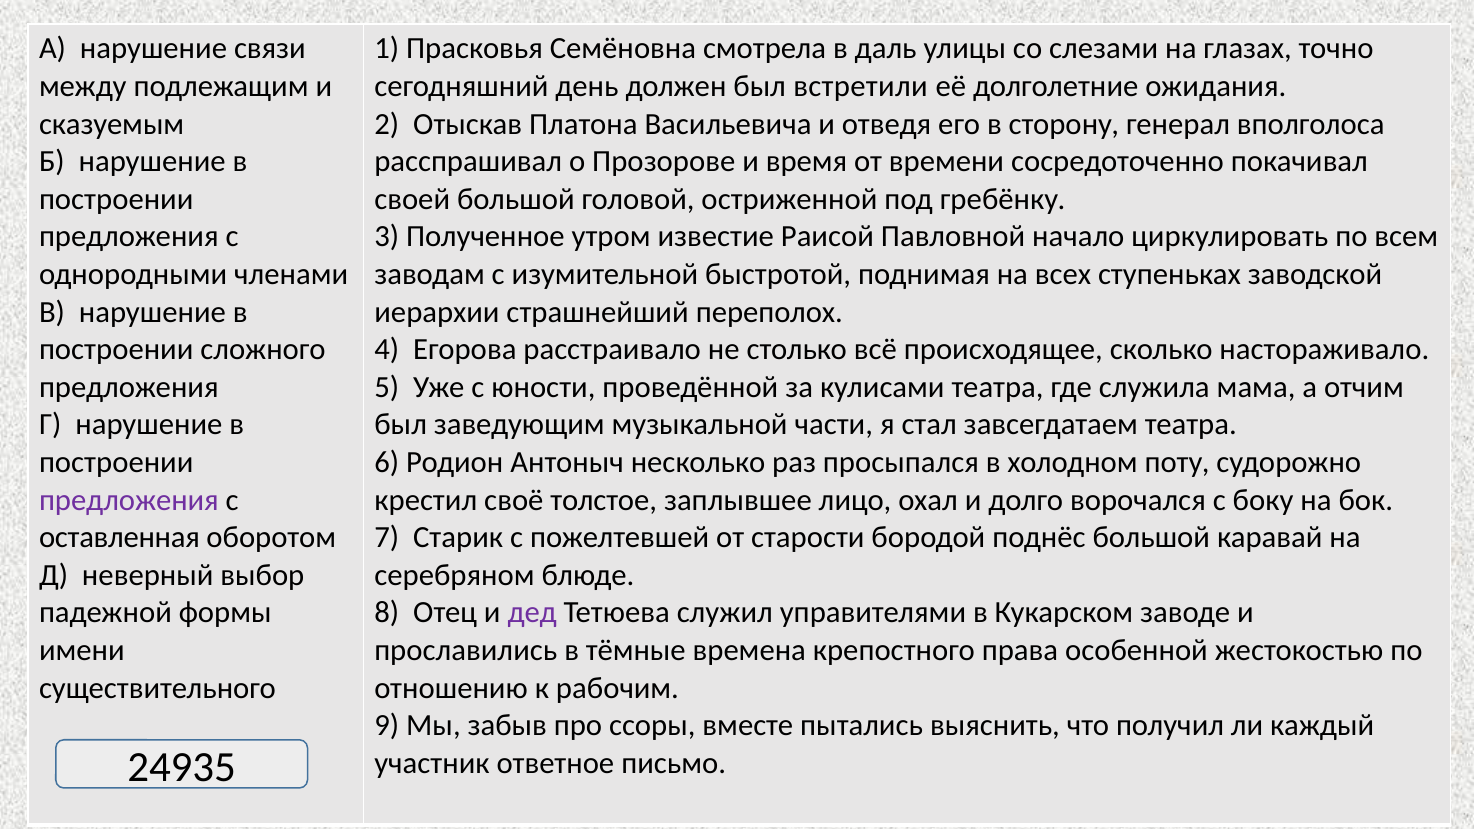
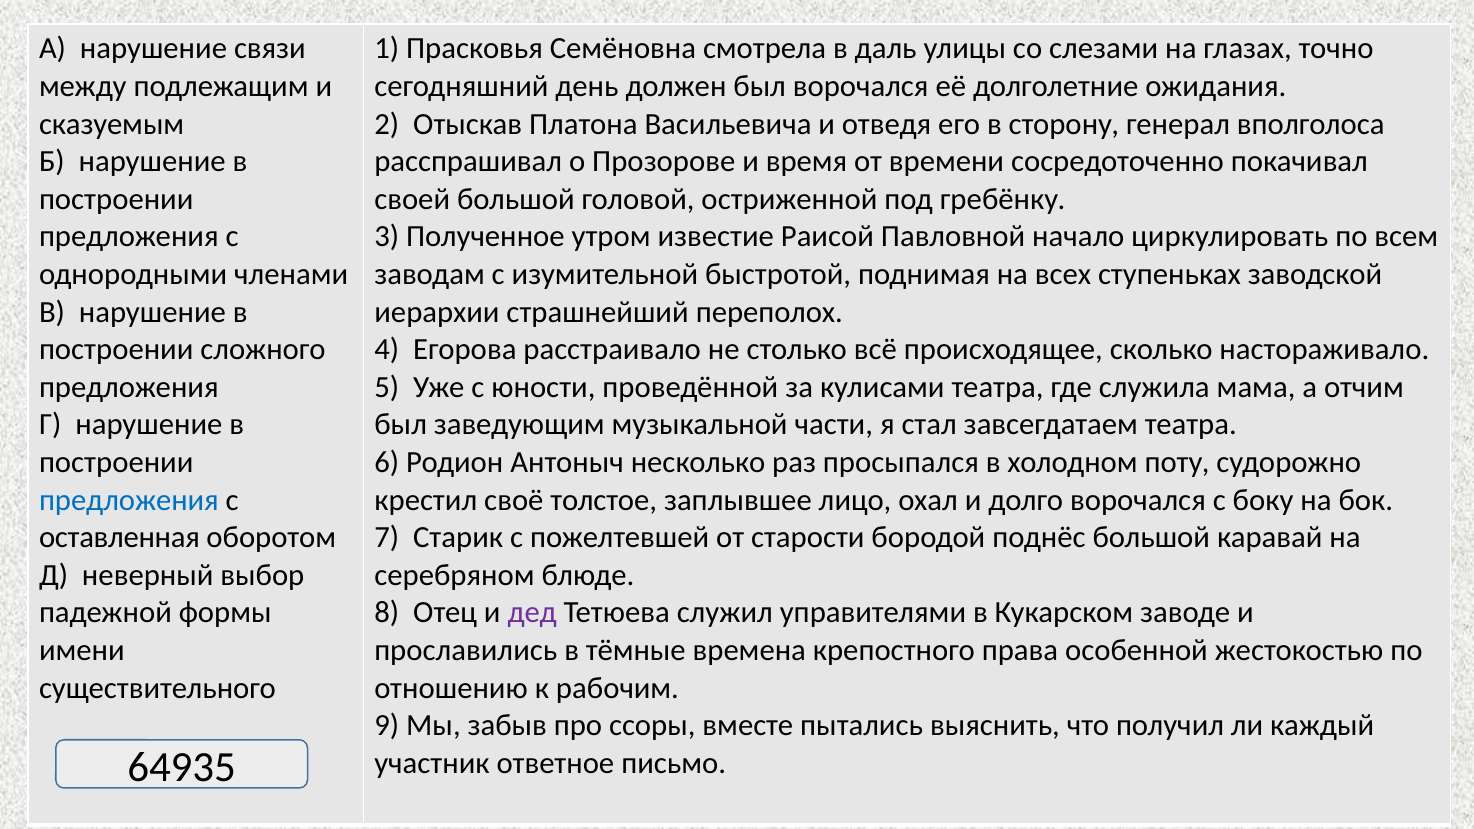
был встретили: встретили -> ворочался
предложения at (129, 500) colour: purple -> blue
24935: 24935 -> 64935
